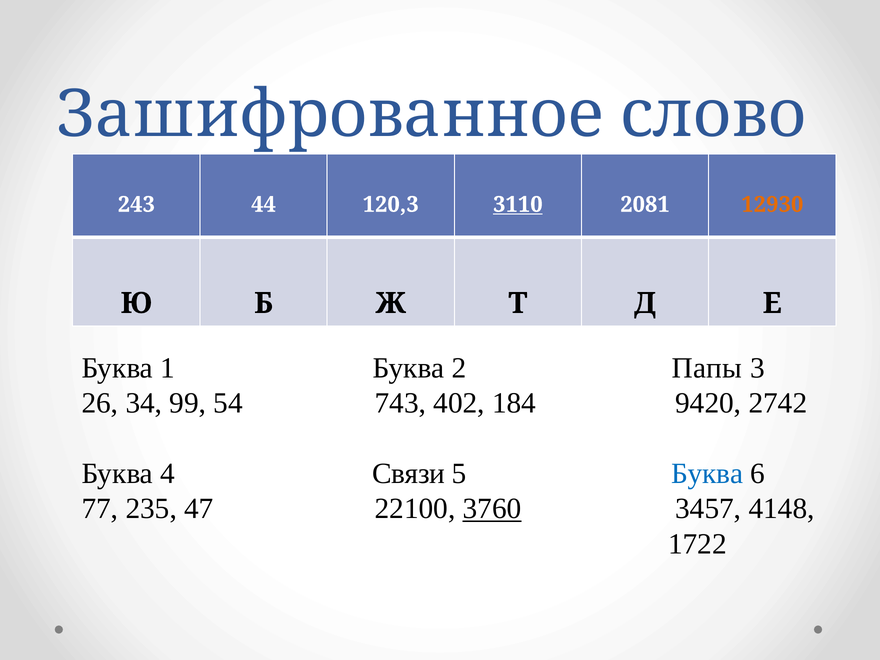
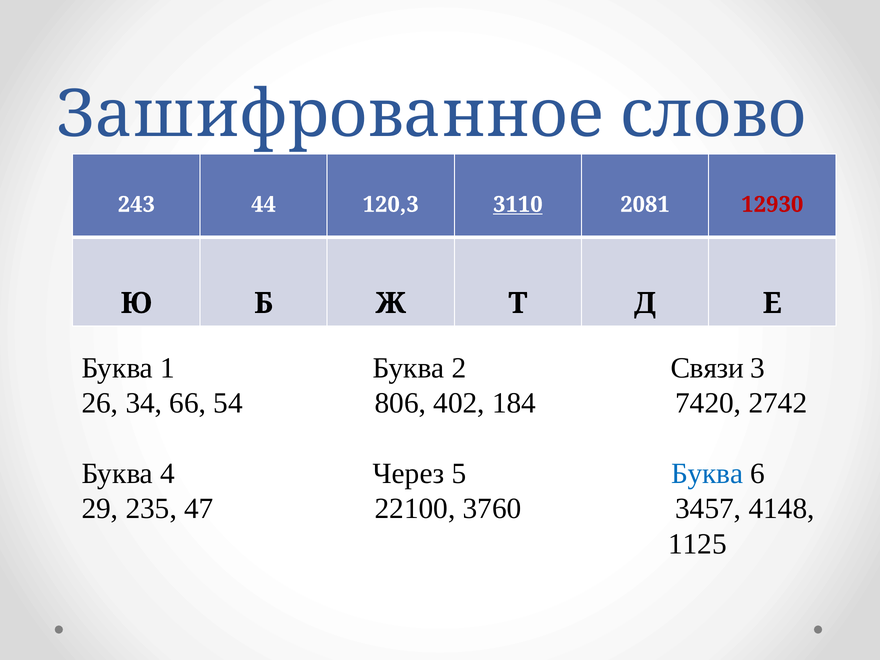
12930 colour: orange -> red
Папы: Папы -> Связи
99: 99 -> 66
743: 743 -> 806
9420: 9420 -> 7420
Связи: Связи -> Через
77: 77 -> 29
3760 underline: present -> none
1722: 1722 -> 1125
